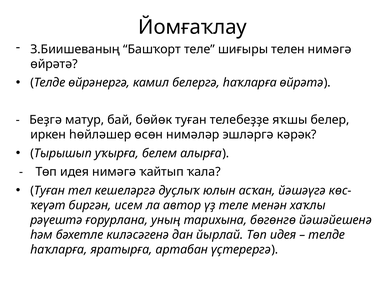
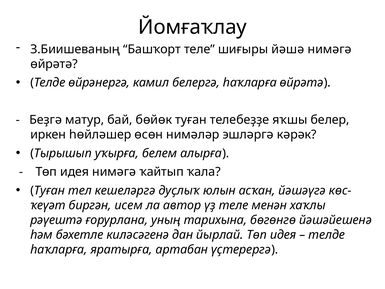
телен: телен -> йәшә
